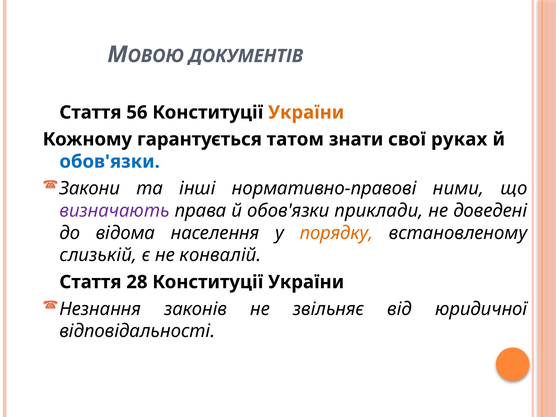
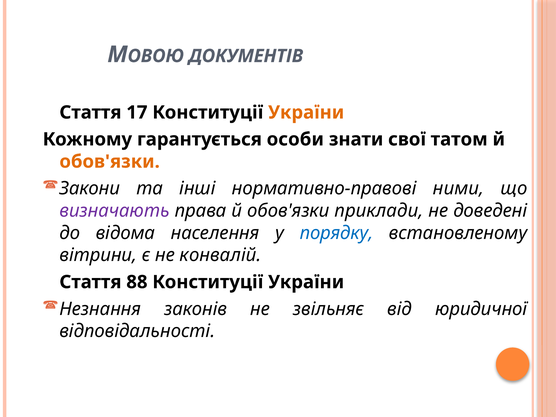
56: 56 -> 17
татом: татом -> особи
руках: руках -> татом
обов'язки at (110, 162) colour: blue -> orange
порядку colour: orange -> blue
слизькій: слизькій -> вітрини
28: 28 -> 88
